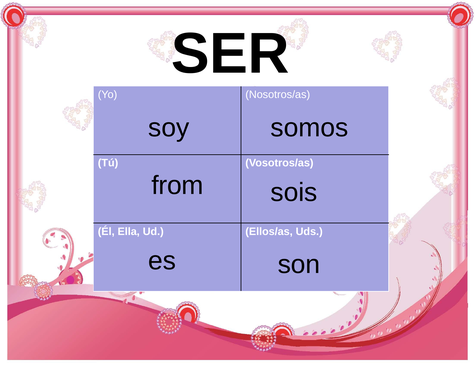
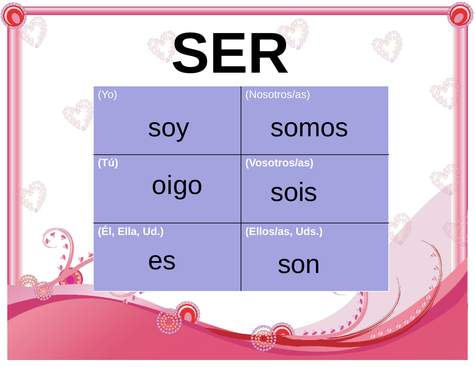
from: from -> oigo
